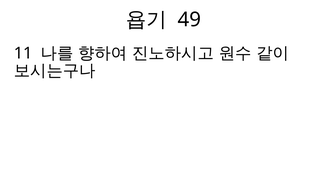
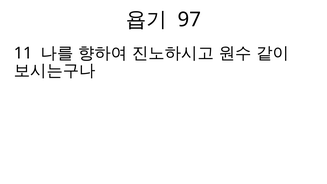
49: 49 -> 97
